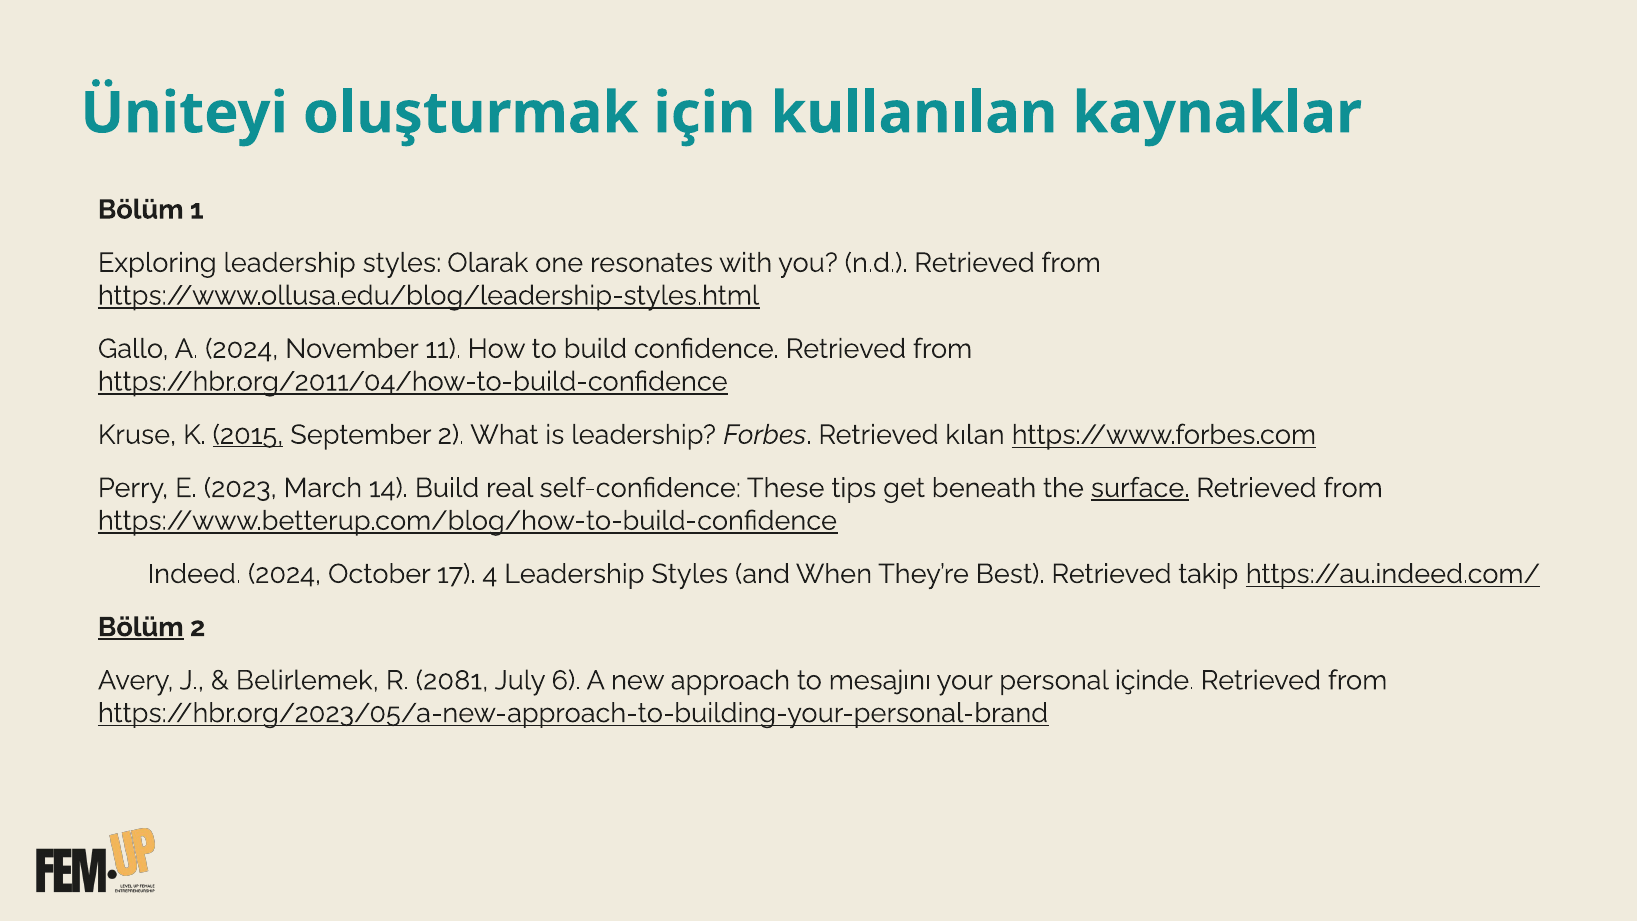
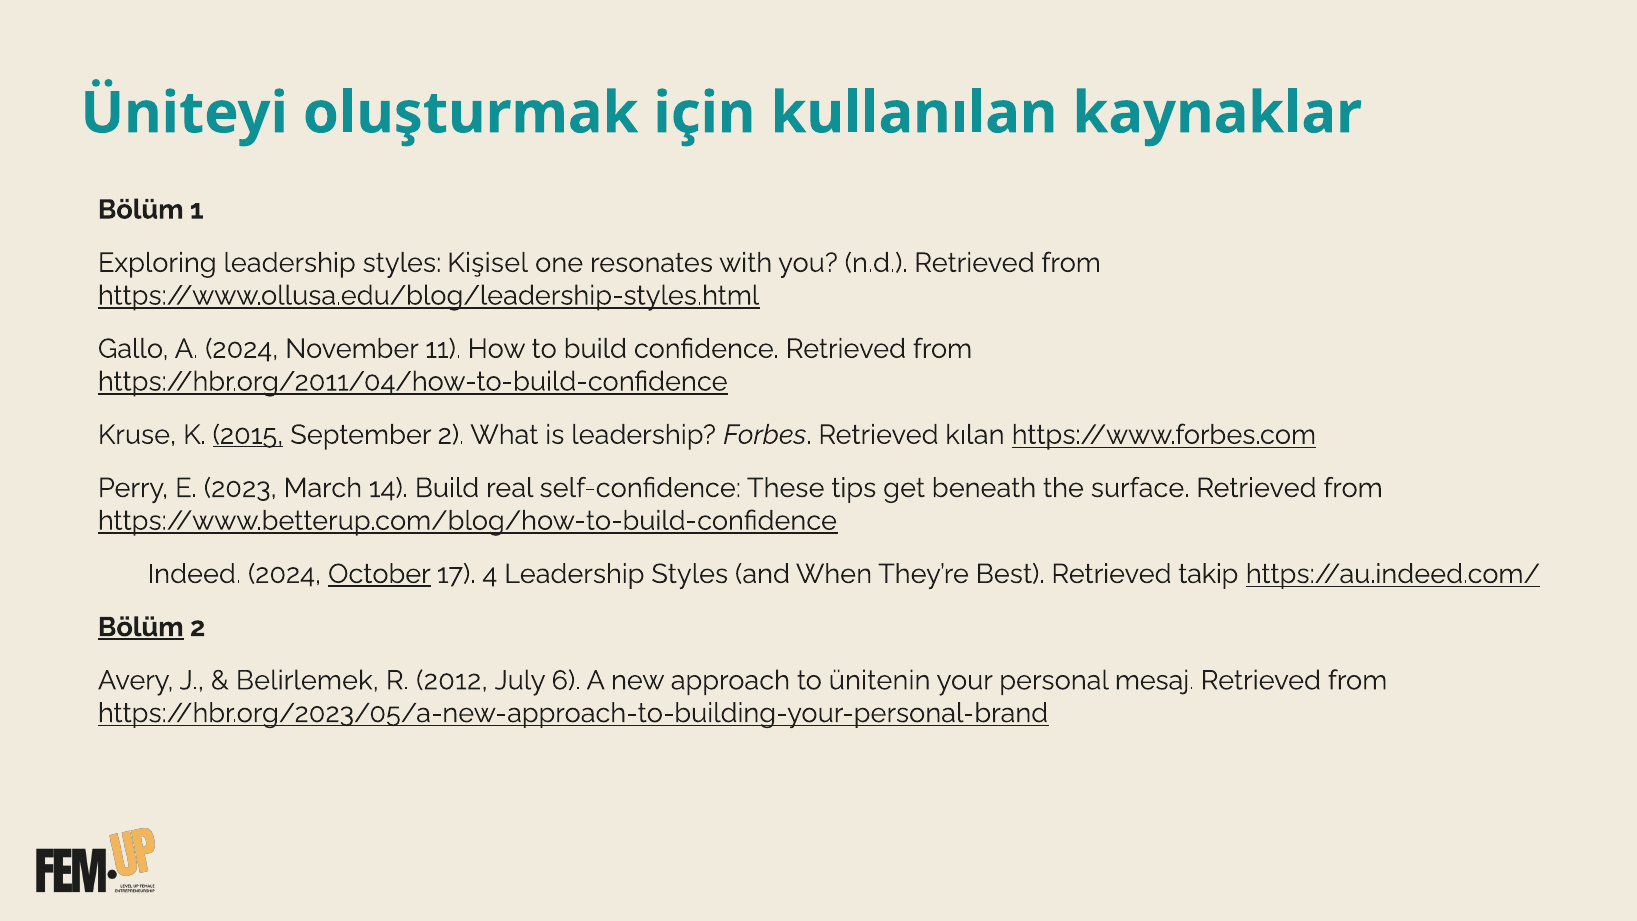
Olarak: Olarak -> Kişisel
surface underline: present -> none
October underline: none -> present
2081: 2081 -> 2012
mesajını: mesajını -> ünitenin
içinde: içinde -> mesaj
